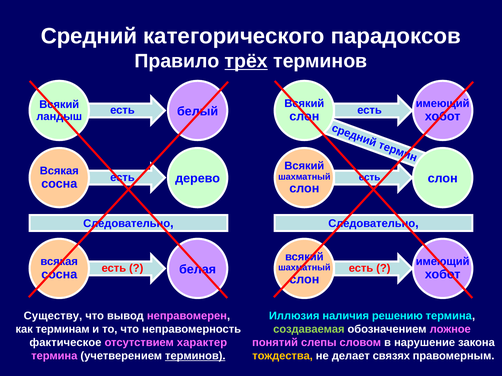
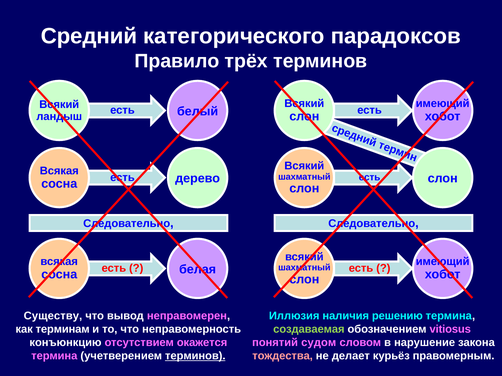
трёх underline: present -> none
ложное: ложное -> vitiosus
фактическое: фактическое -> конъюнкцию
характер: характер -> окажется
слепы: слепы -> судом
тождества colour: yellow -> pink
связях: связях -> курьёз
